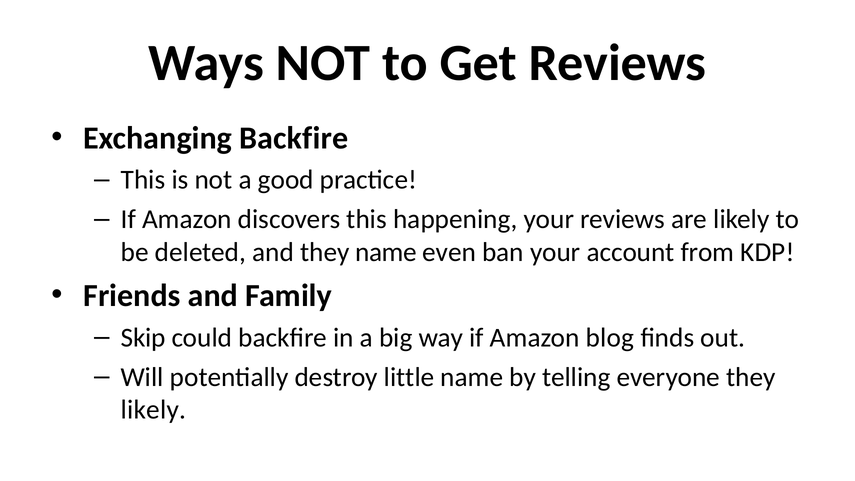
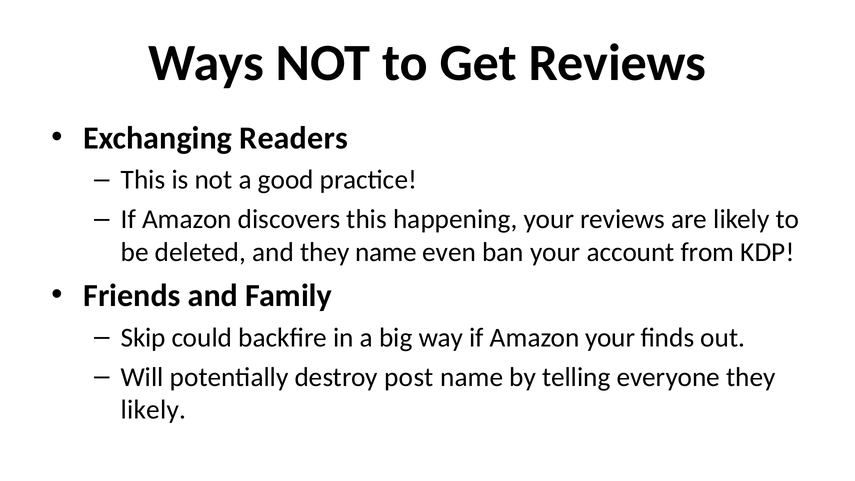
Exchanging Backfire: Backfire -> Readers
Amazon blog: blog -> your
little: little -> post
